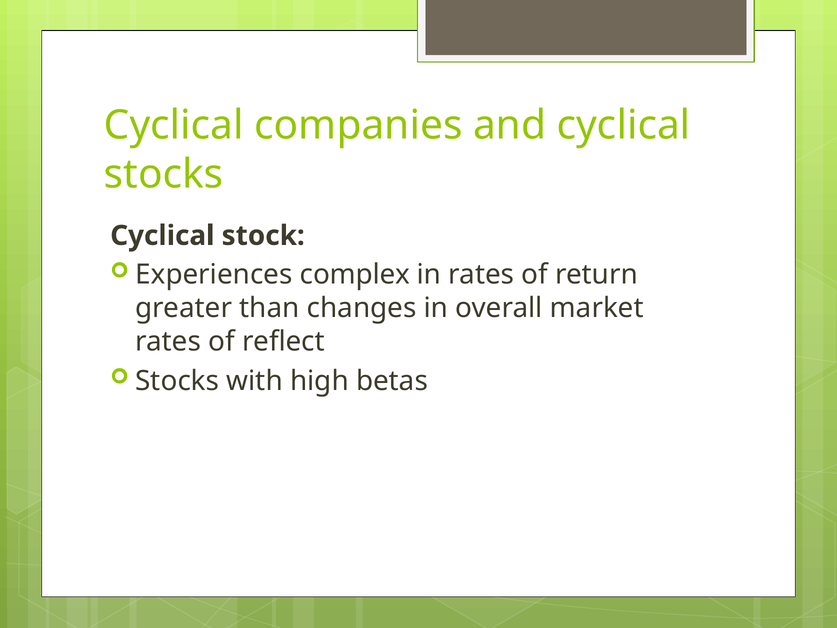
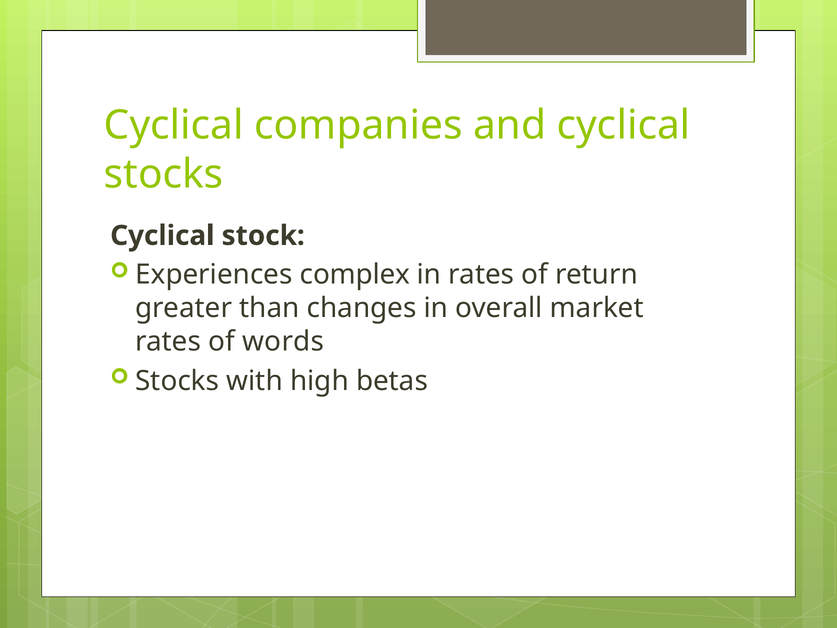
reflect: reflect -> words
